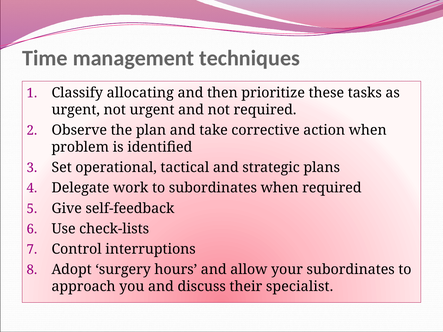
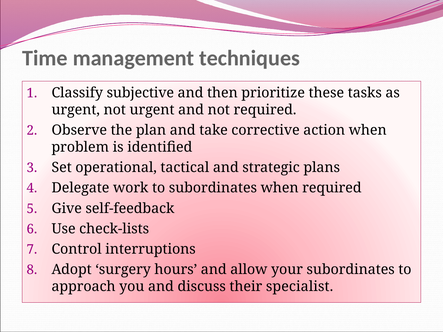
allocating: allocating -> subjective
